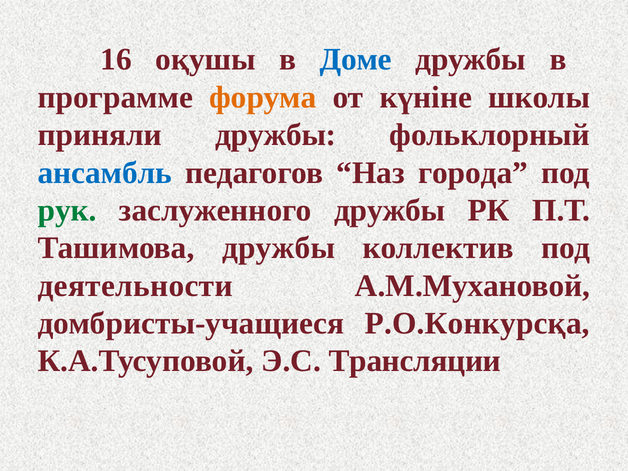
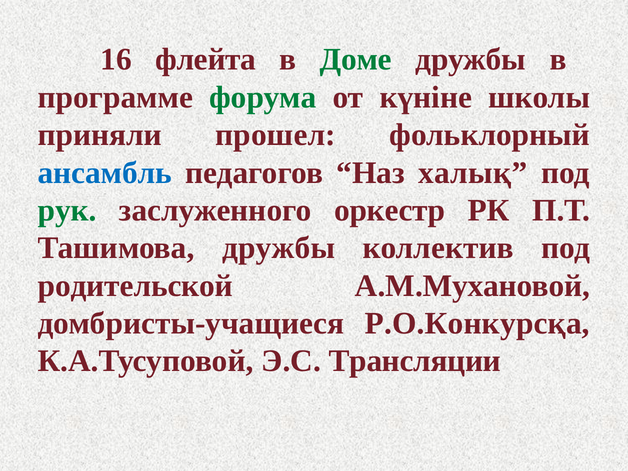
оқушы: оқушы -> флейта
Доме colour: blue -> green
форума colour: orange -> green
приняли дружбы: дружбы -> прошел
города: города -> халық
заслуженного дружбы: дружбы -> оркестр
деятельности: деятельности -> родительской
